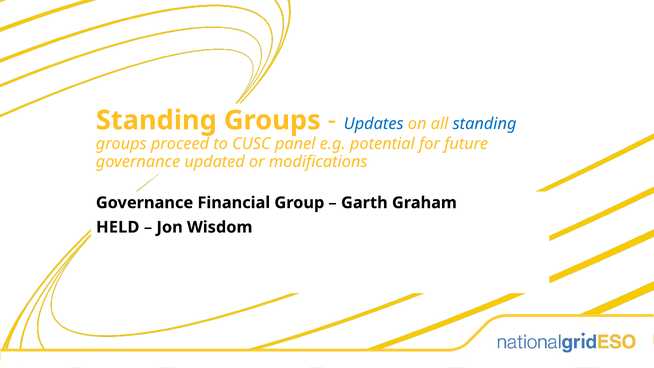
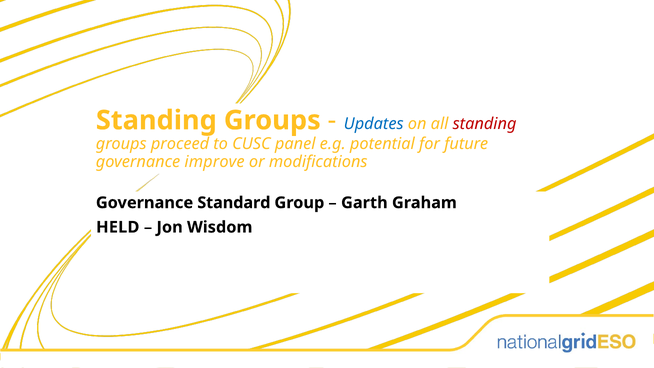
standing at (485, 124) colour: blue -> red
updated: updated -> improve
Financial: Financial -> Standard
